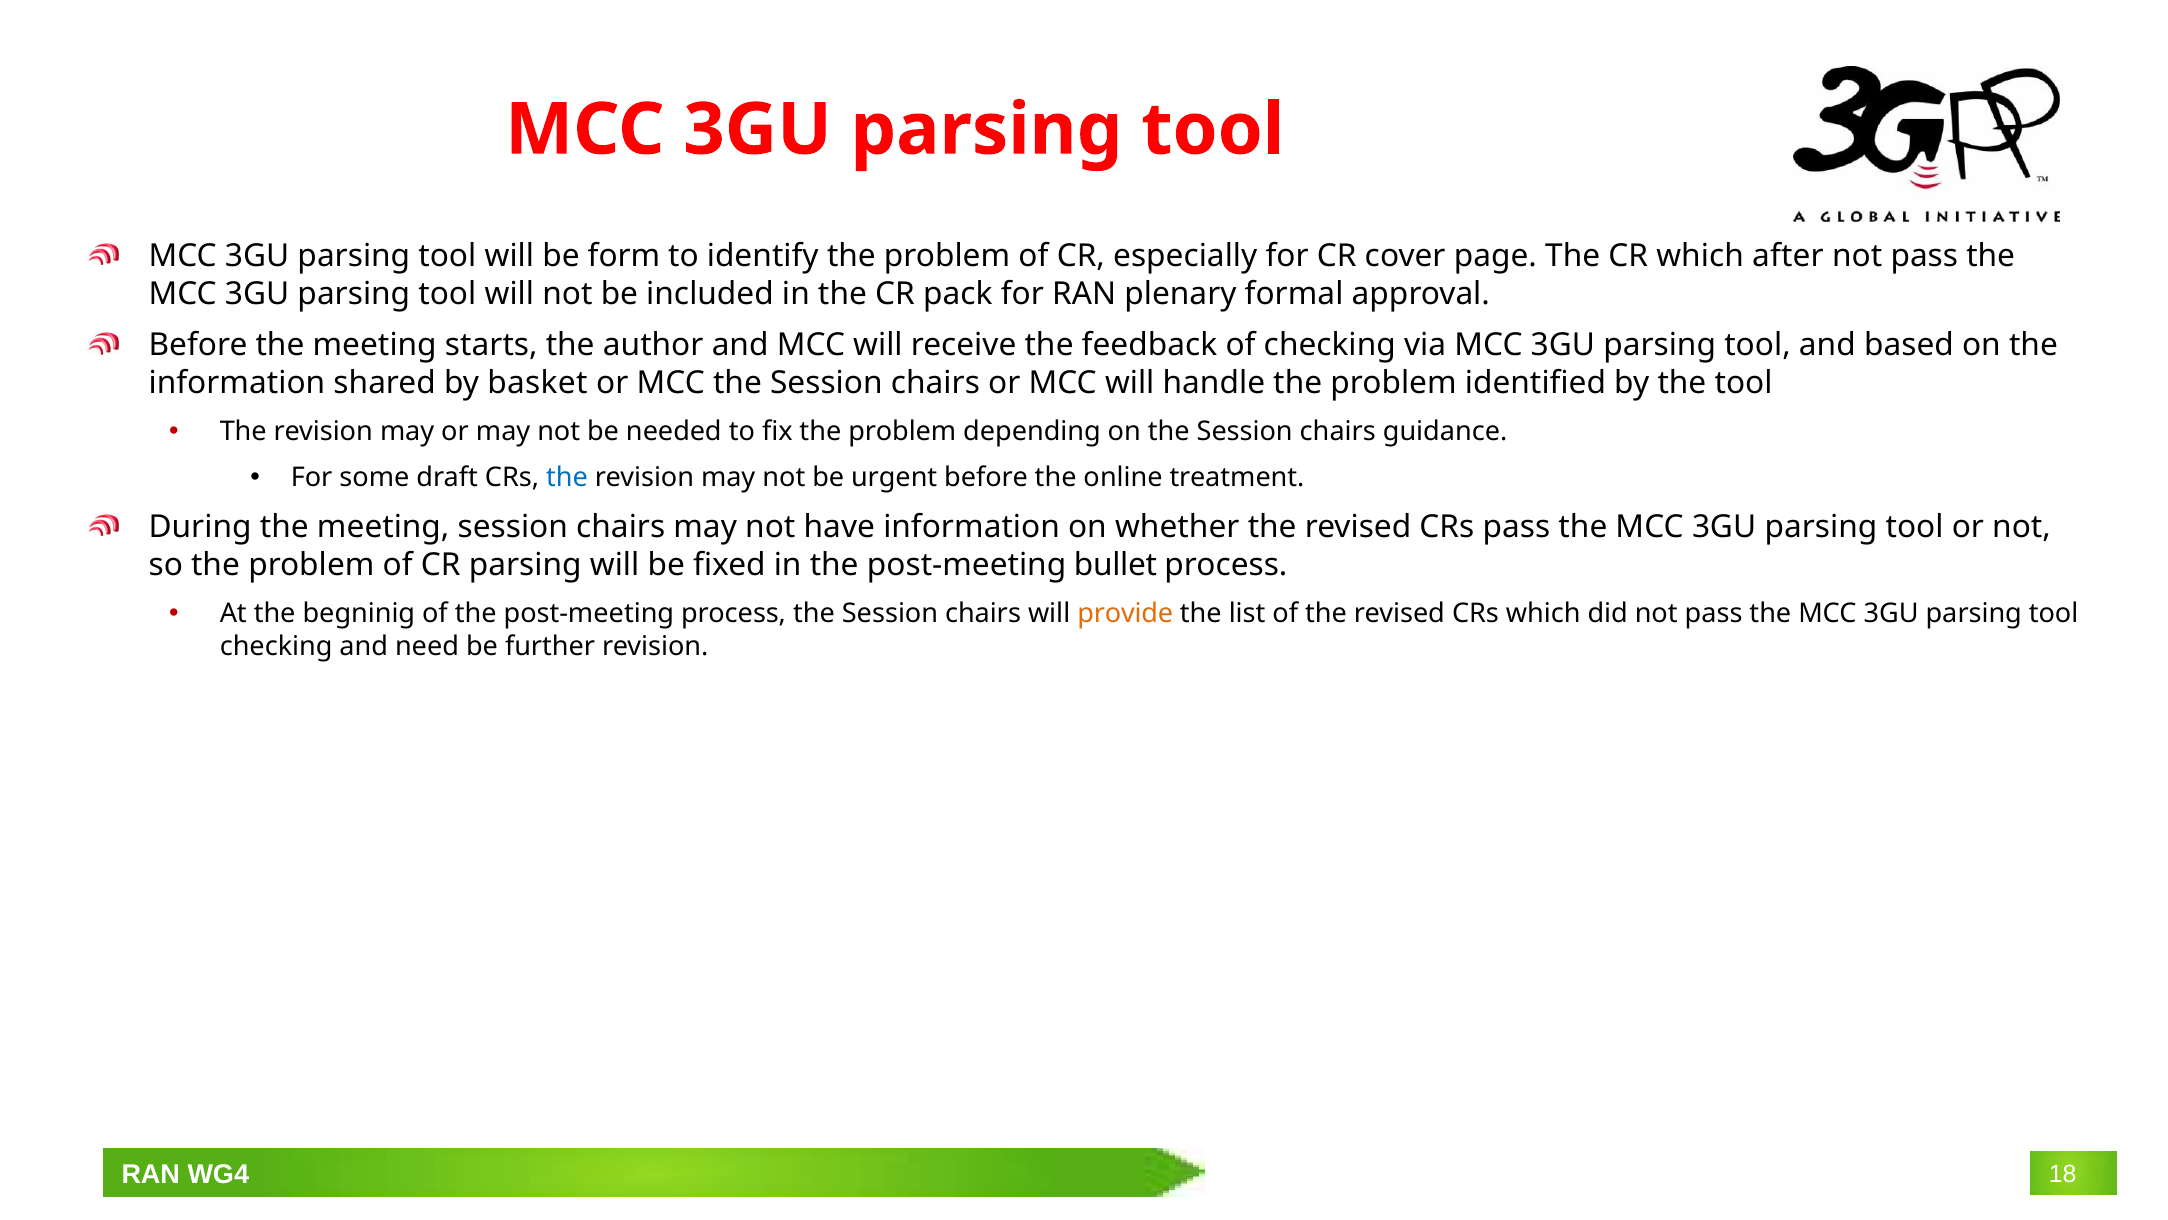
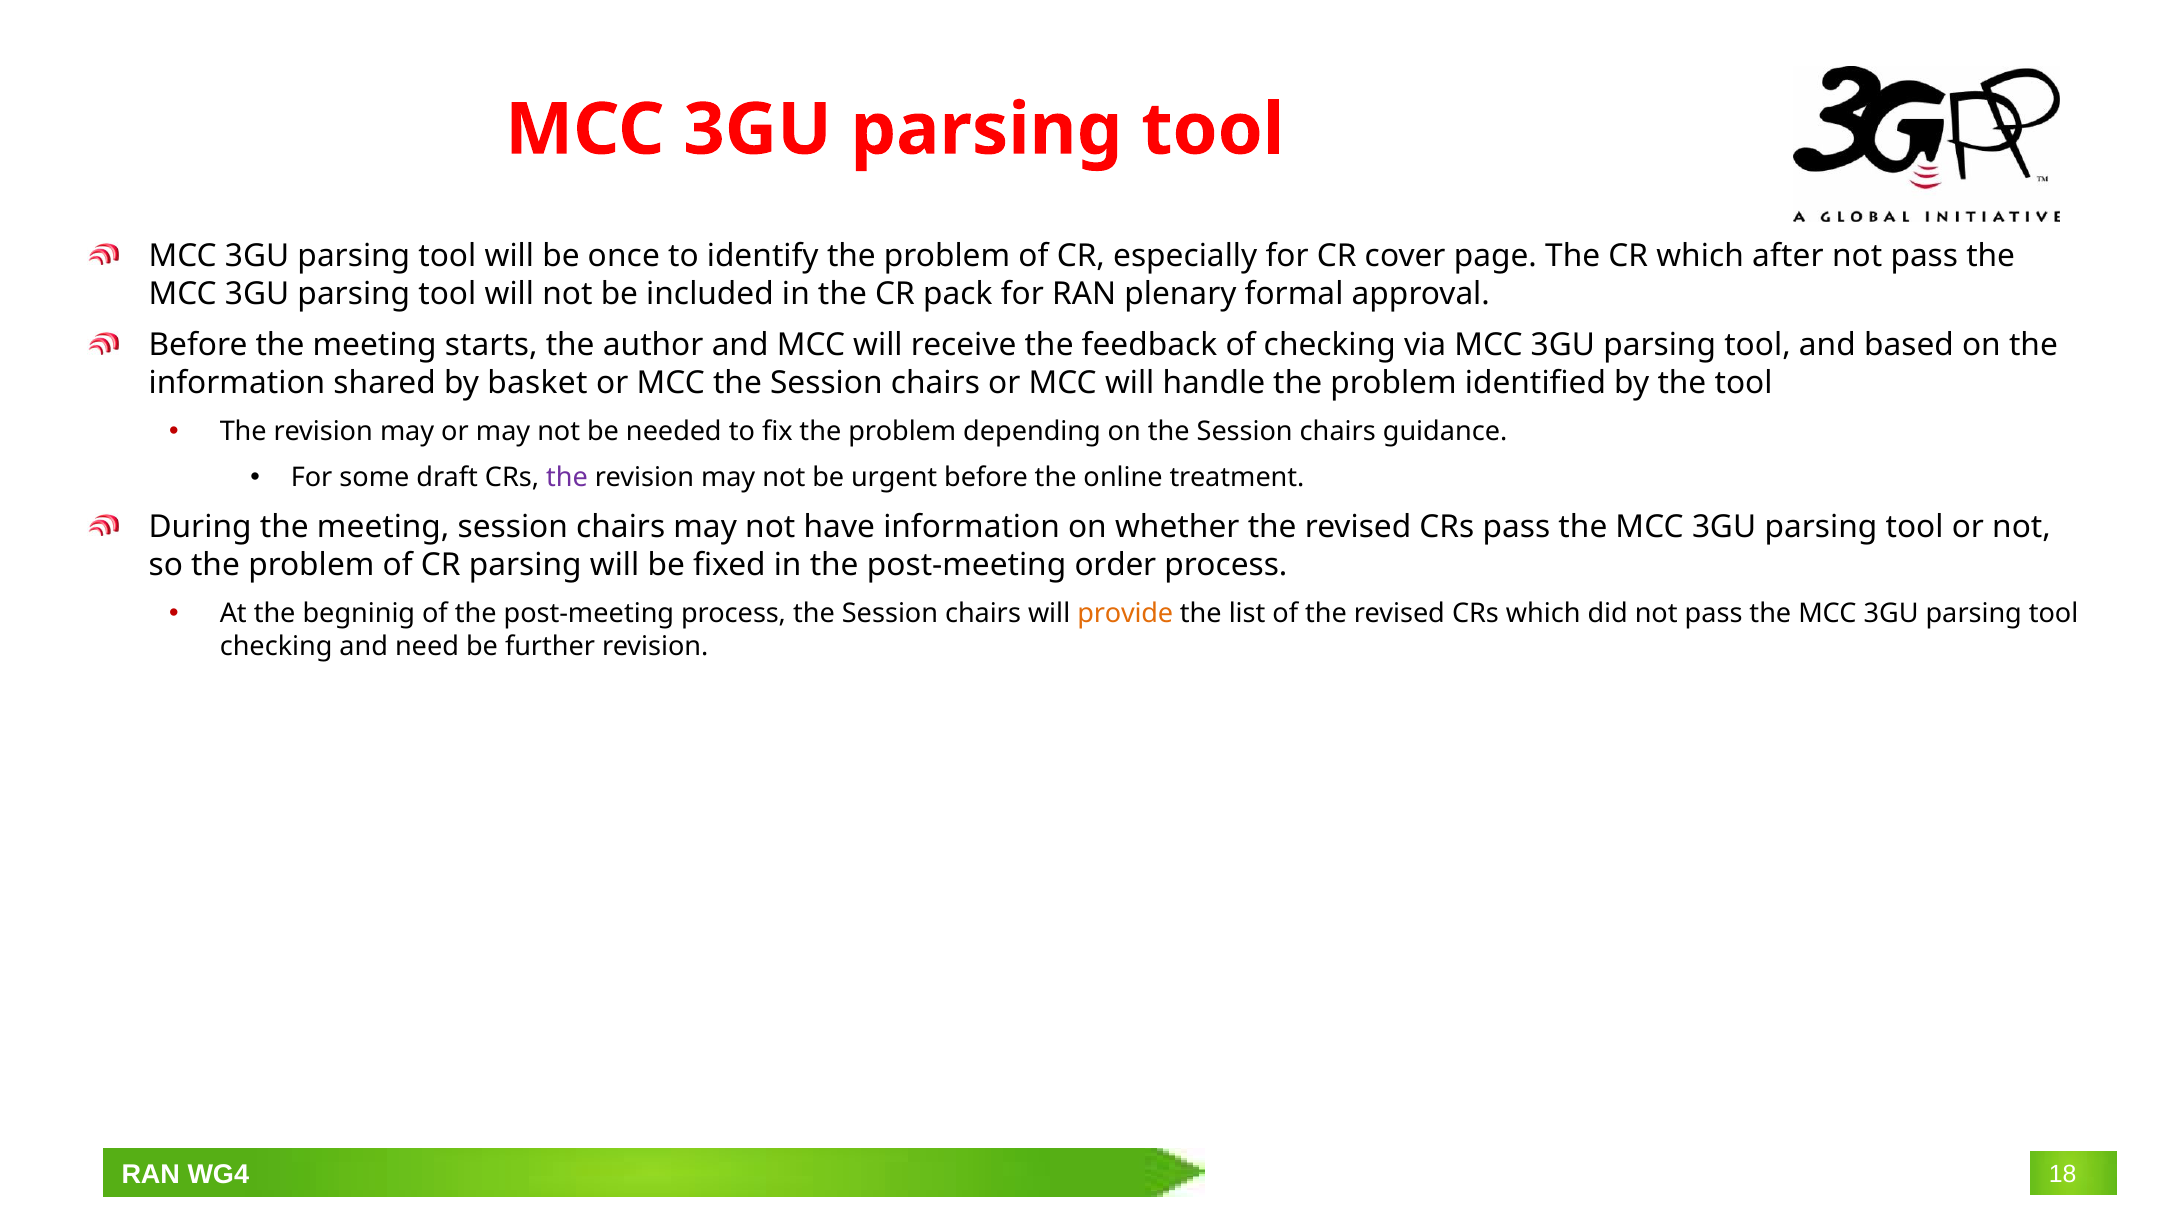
form: form -> once
the at (567, 478) colour: blue -> purple
bullet: bullet -> order
